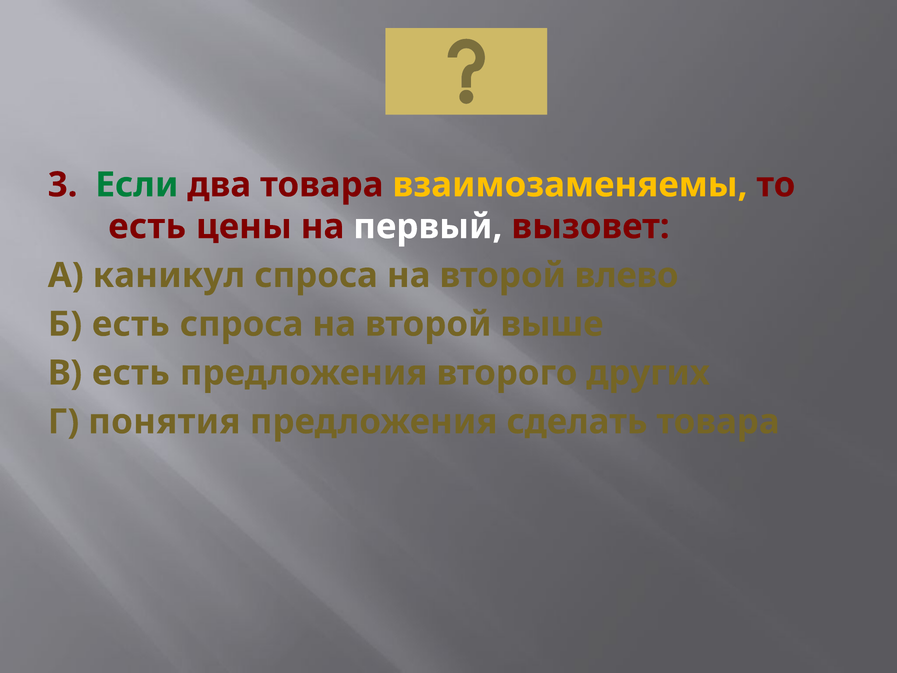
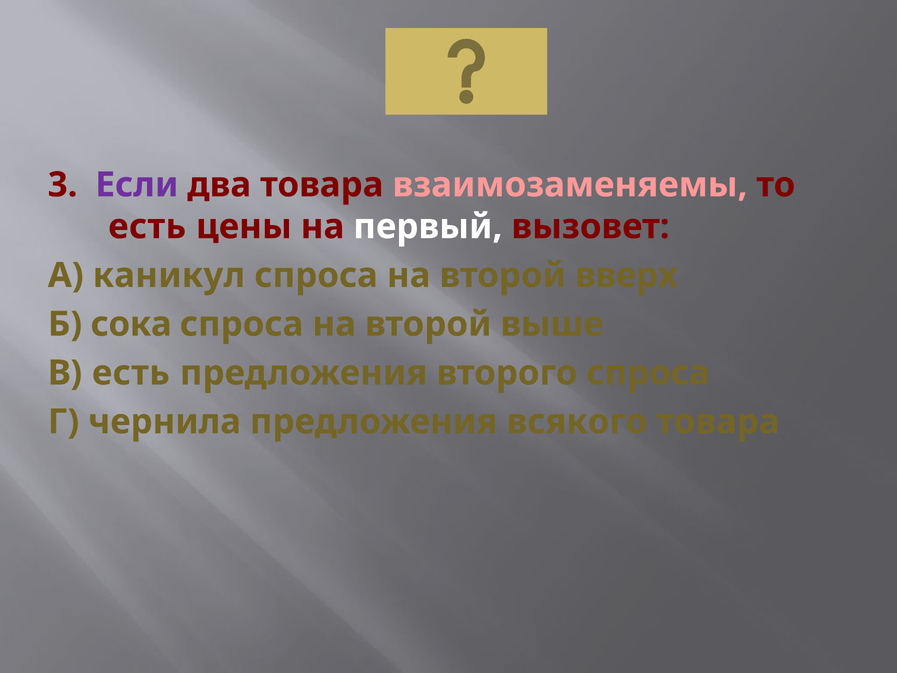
Если colour: green -> purple
взаимозаменяемы colour: yellow -> pink
влево: влево -> вверх
Б есть: есть -> сока
второго других: других -> спроса
понятия: понятия -> чернила
сделать: сделать -> всякого
